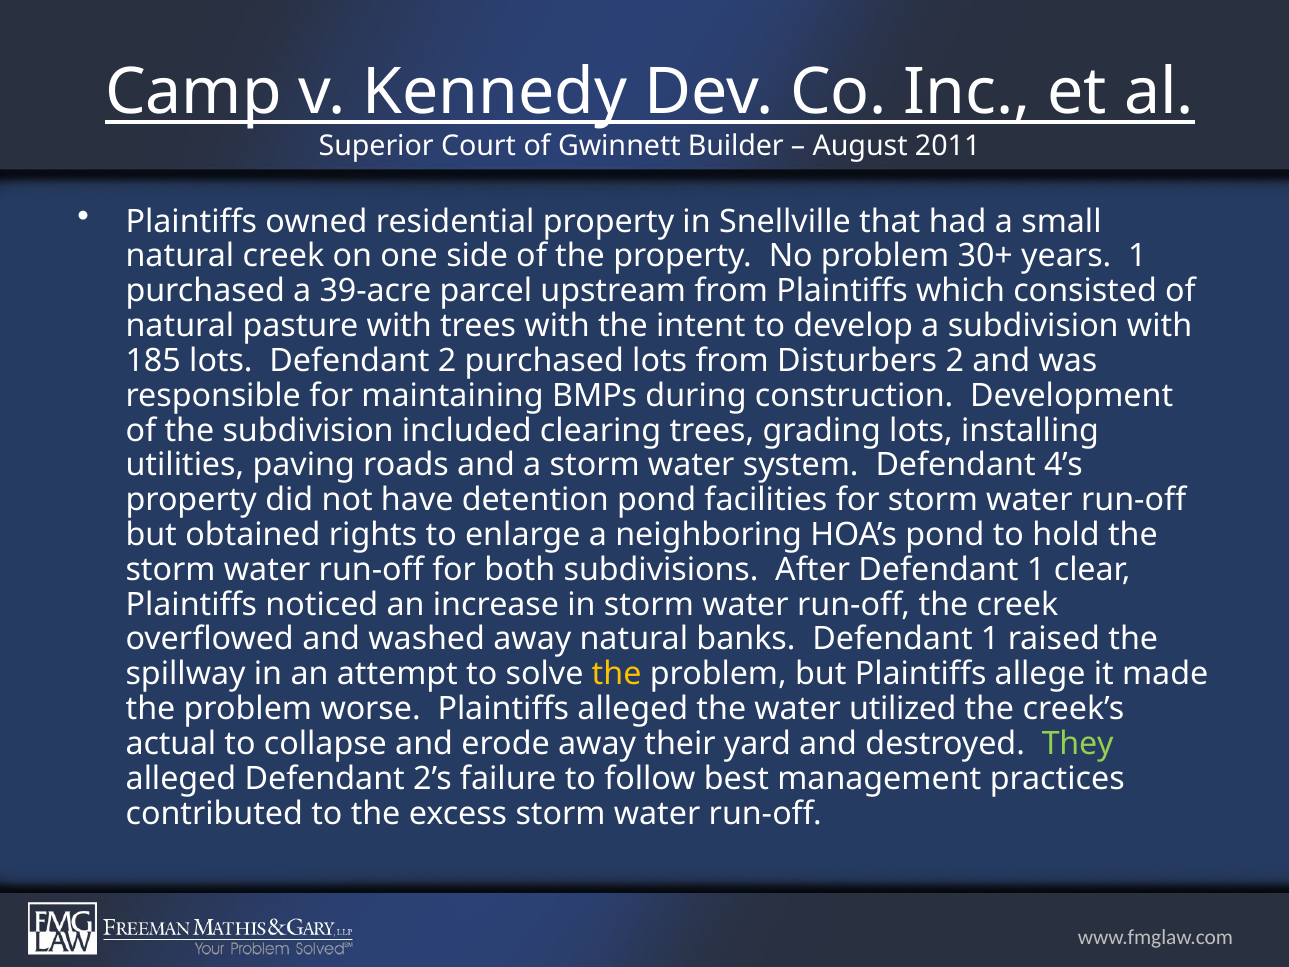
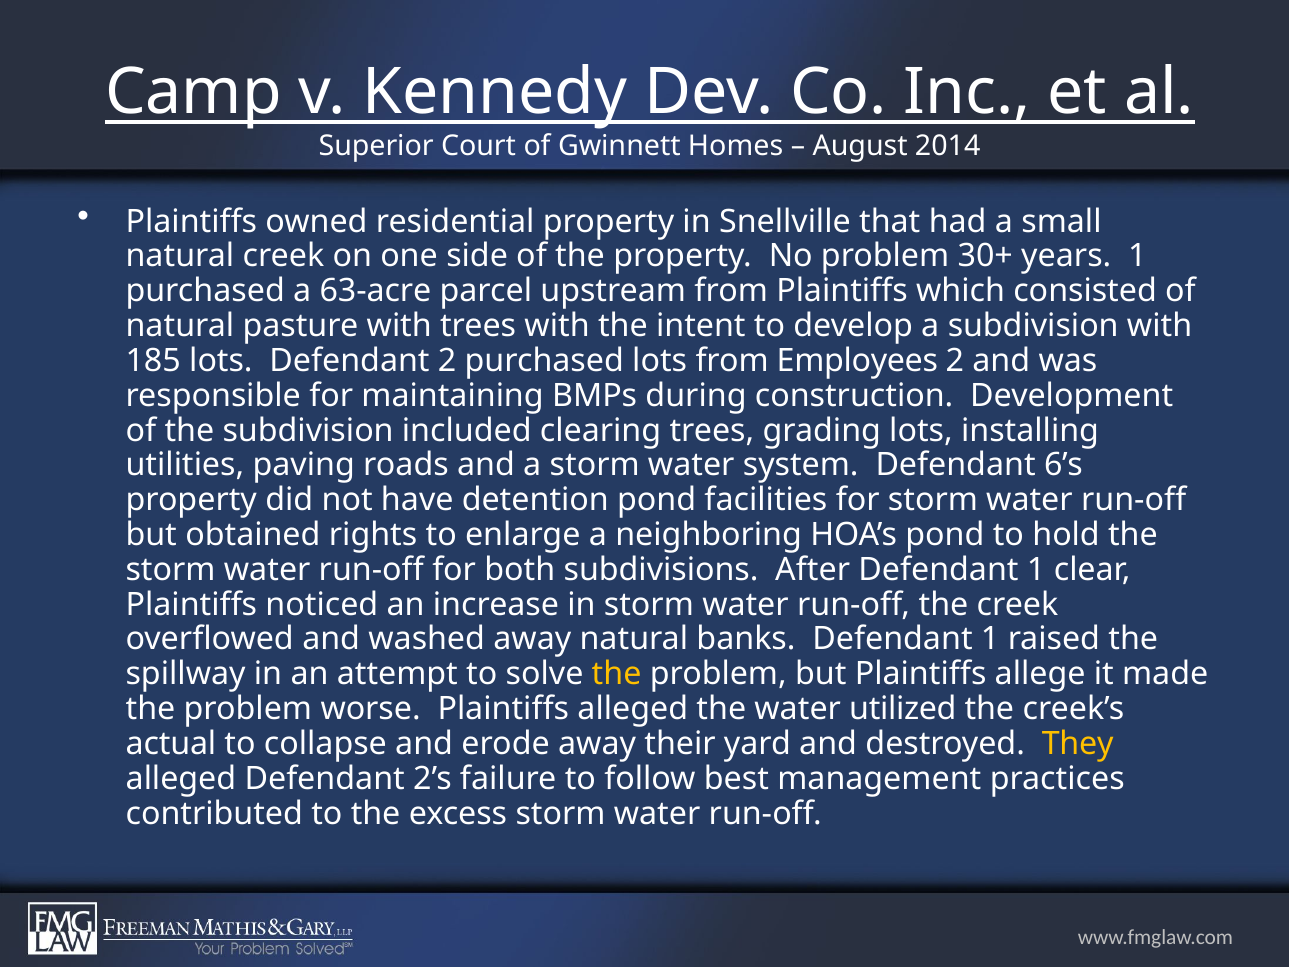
Builder: Builder -> Homes
2011: 2011 -> 2014
39-acre: 39-acre -> 63-acre
Disturbers: Disturbers -> Employees
4’s: 4’s -> 6’s
They colour: light green -> yellow
